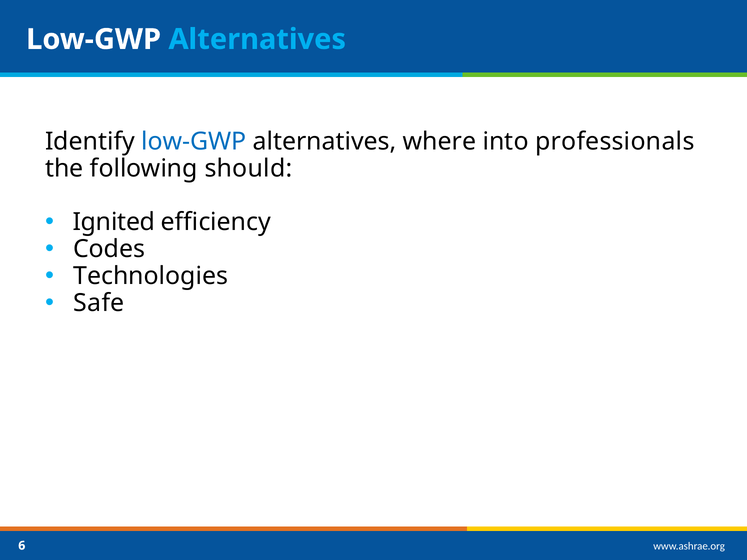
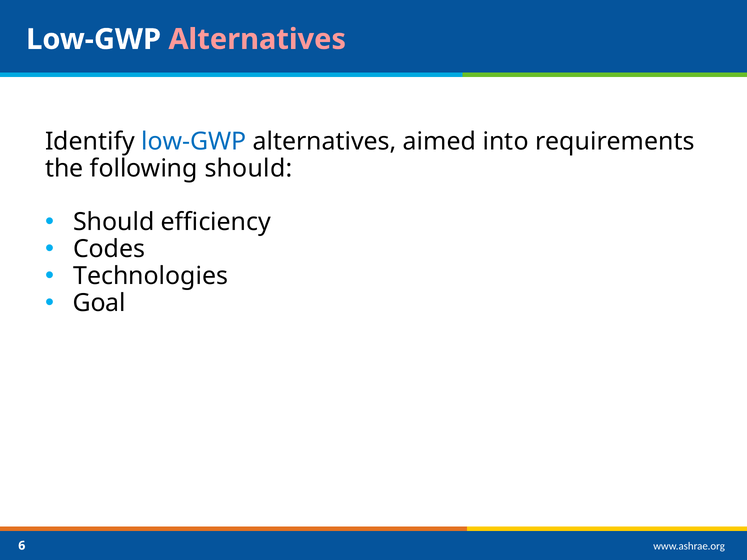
Alternatives at (257, 39) colour: light blue -> pink
where: where -> aimed
professionals: professionals -> requirements
Ignited at (114, 222): Ignited -> Should
Safe: Safe -> Goal
